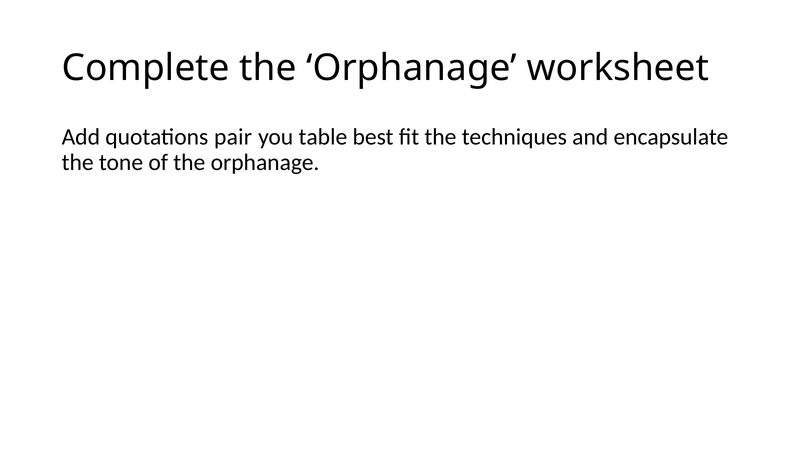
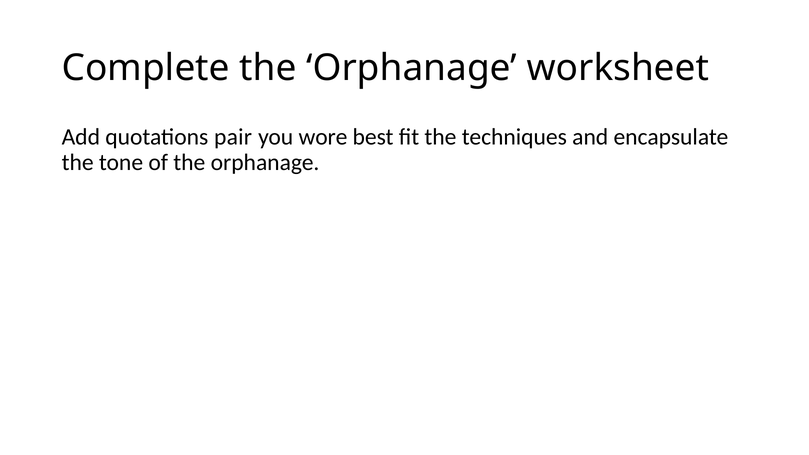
table: table -> wore
